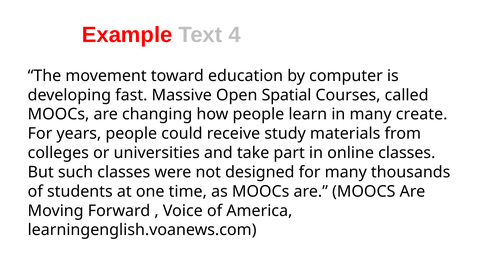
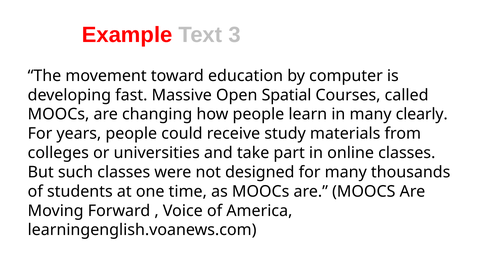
4: 4 -> 3
create: create -> clearly
